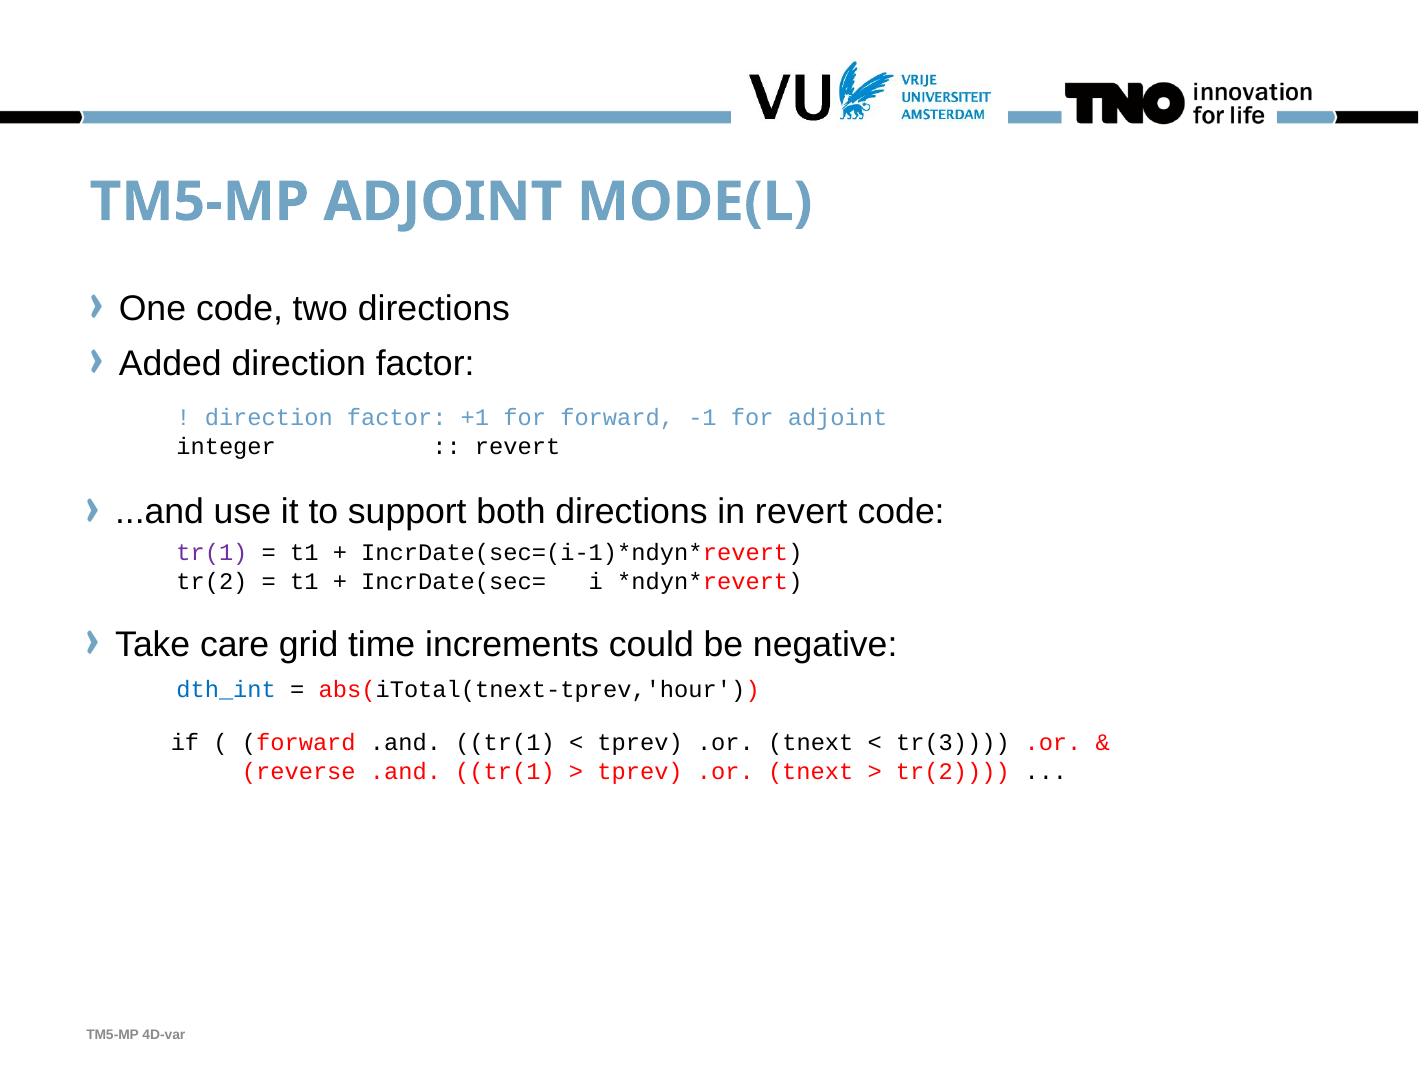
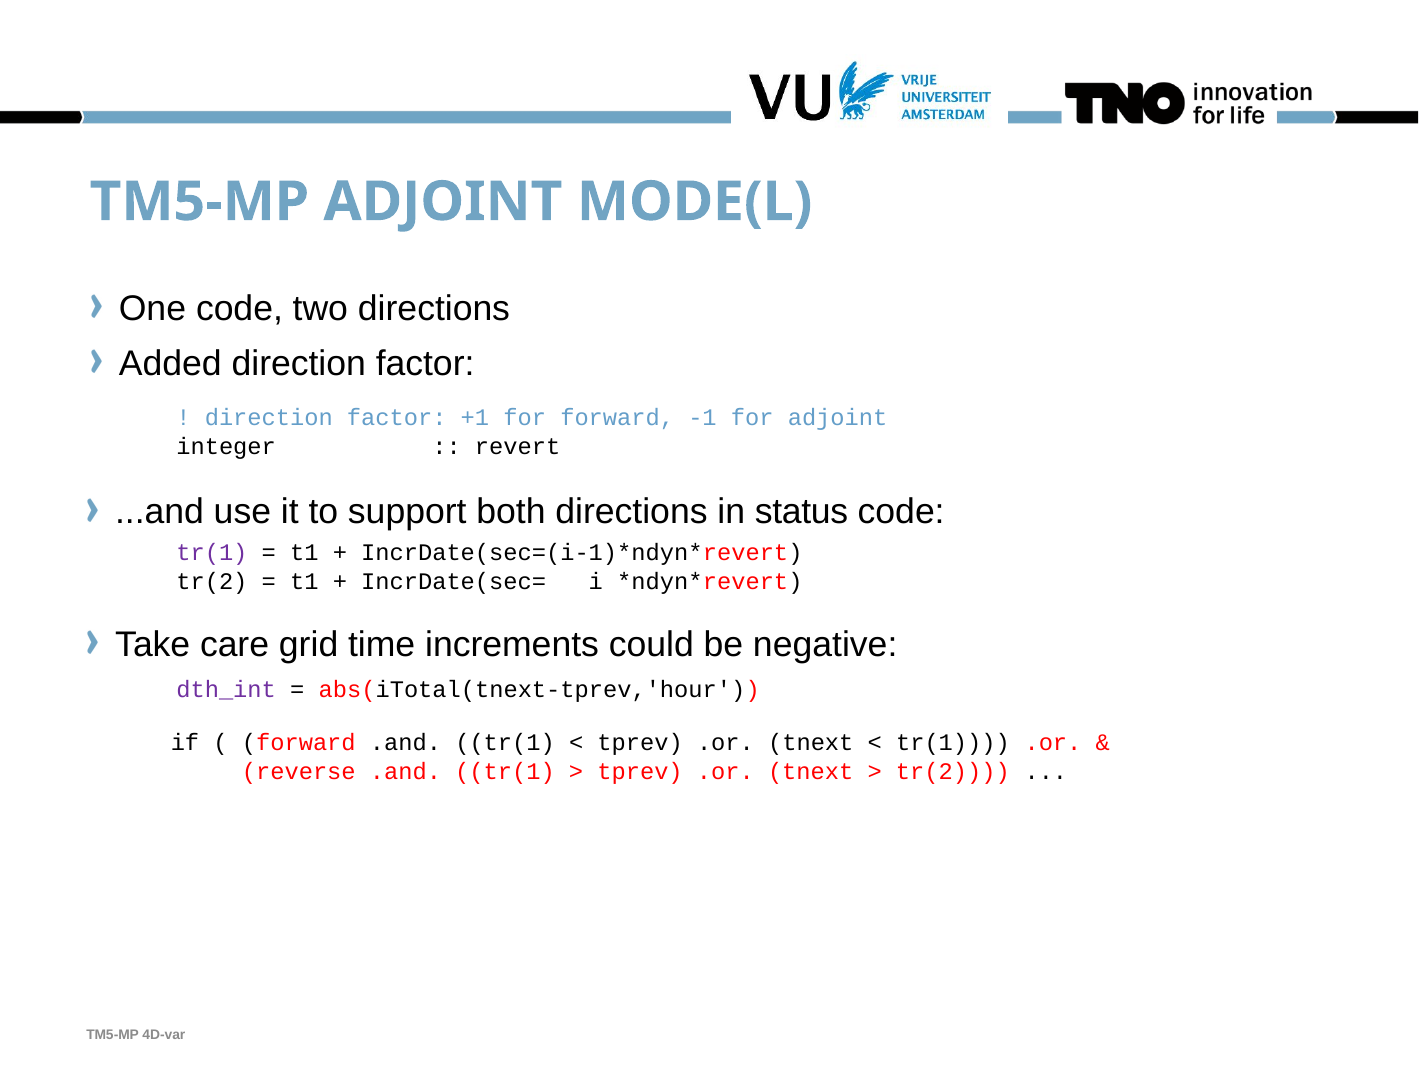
in revert: revert -> status
dth_int colour: blue -> purple
tr(3 at (953, 742): tr(3 -> tr(1
